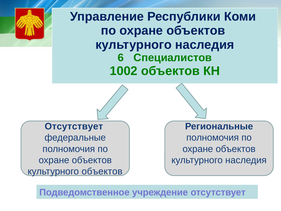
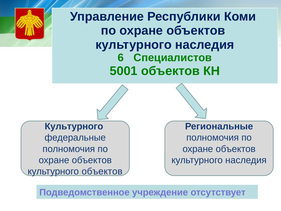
1002: 1002 -> 5001
Отсутствует at (74, 126): Отсутствует -> Культурного
